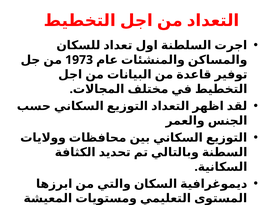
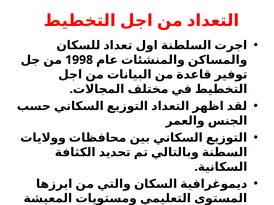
1973: 1973 -> 1998
